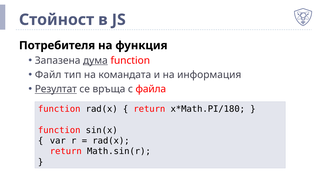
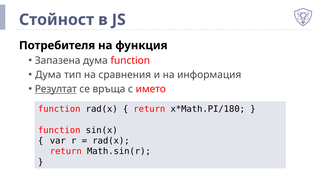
дума at (95, 61) underline: present -> none
Файл at (48, 75): Файл -> Дума
командата: командата -> сравнения
файла: файла -> името
